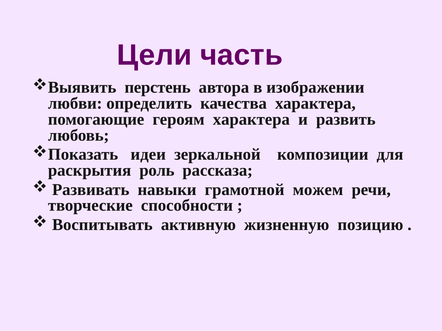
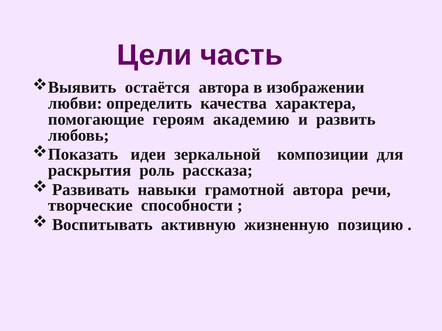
перстень: перстень -> остаётся
героям характера: характера -> академию
грамотной можем: можем -> автора
